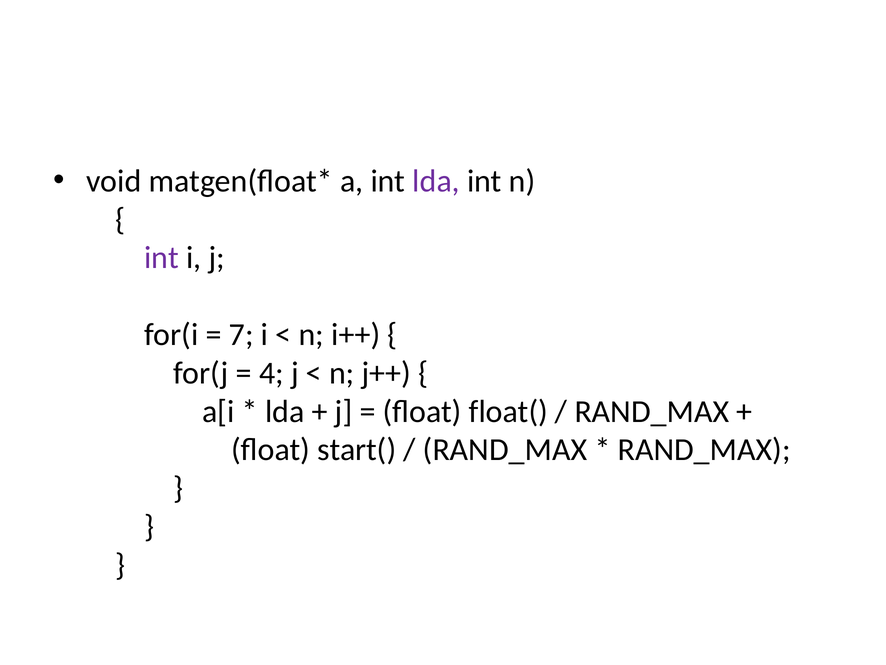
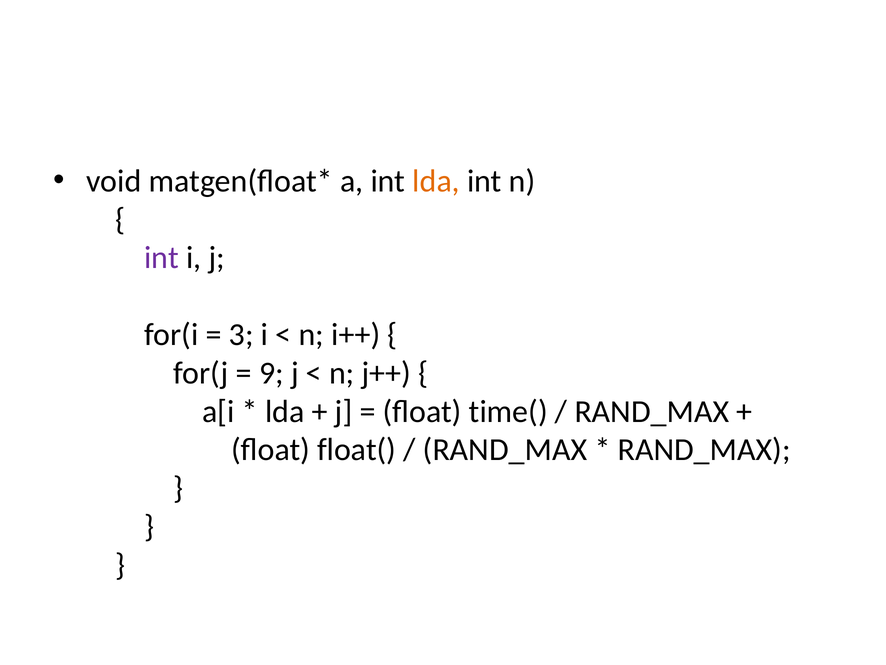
lda at (436, 181) colour: purple -> orange
7: 7 -> 3
4: 4 -> 9
float(: float( -> time(
start(: start( -> float(
